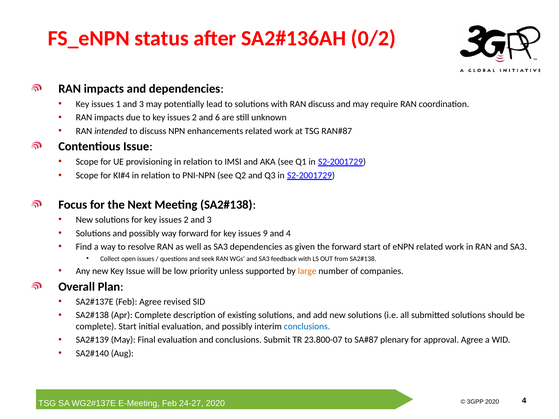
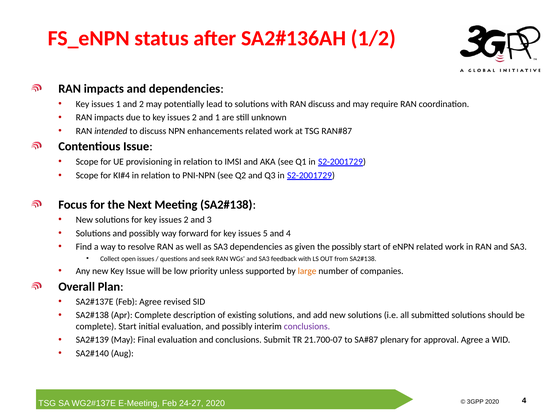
0/2: 0/2 -> 1/2
1 and 3: 3 -> 2
and 6: 6 -> 1
9: 9 -> 5
the forward: forward -> possibly
conclusions at (307, 327) colour: blue -> purple
23.800-07: 23.800-07 -> 21.700-07
